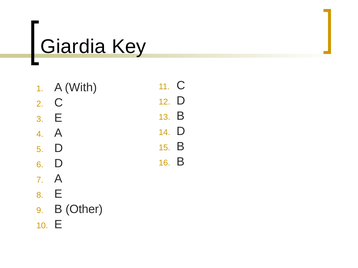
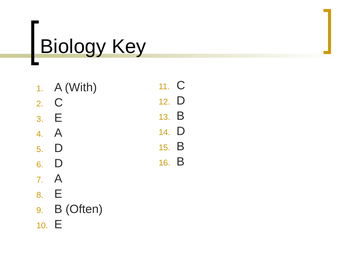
Giardia: Giardia -> Biology
Other: Other -> Often
